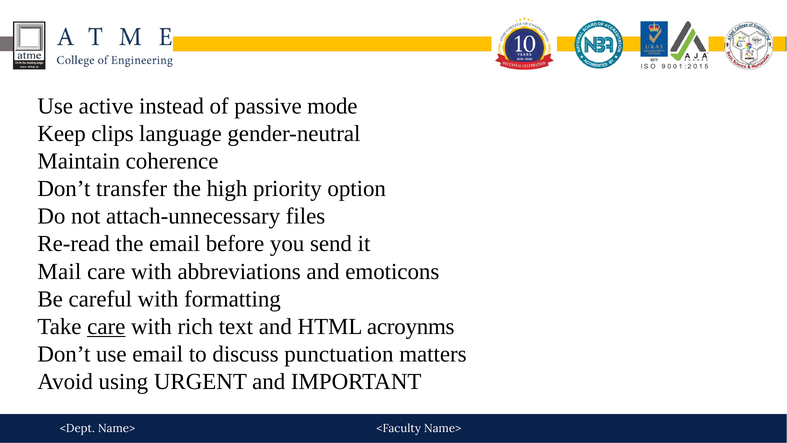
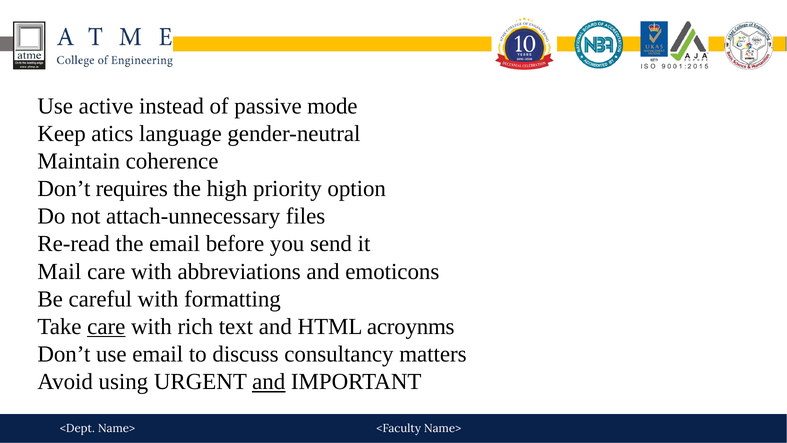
clips: clips -> atics
transfer: transfer -> requires
punctuation: punctuation -> consultancy
and at (269, 382) underline: none -> present
